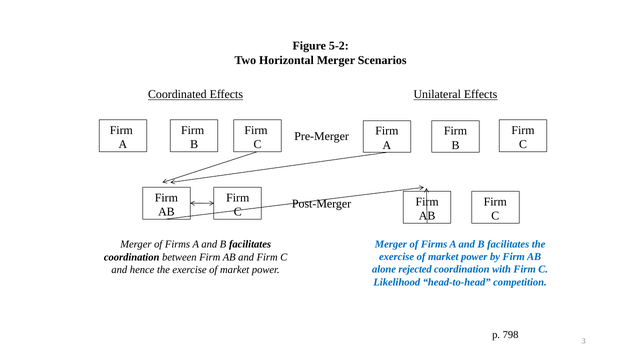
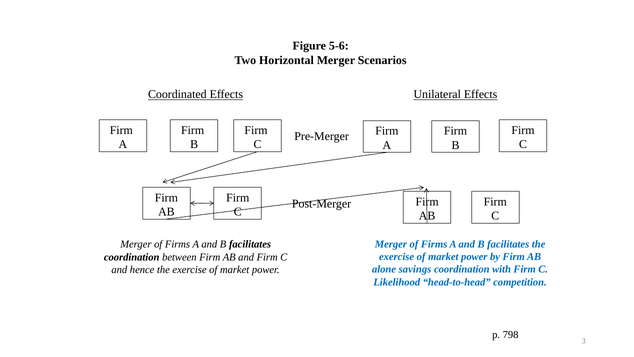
5-2: 5-2 -> 5-6
rejected: rejected -> savings
